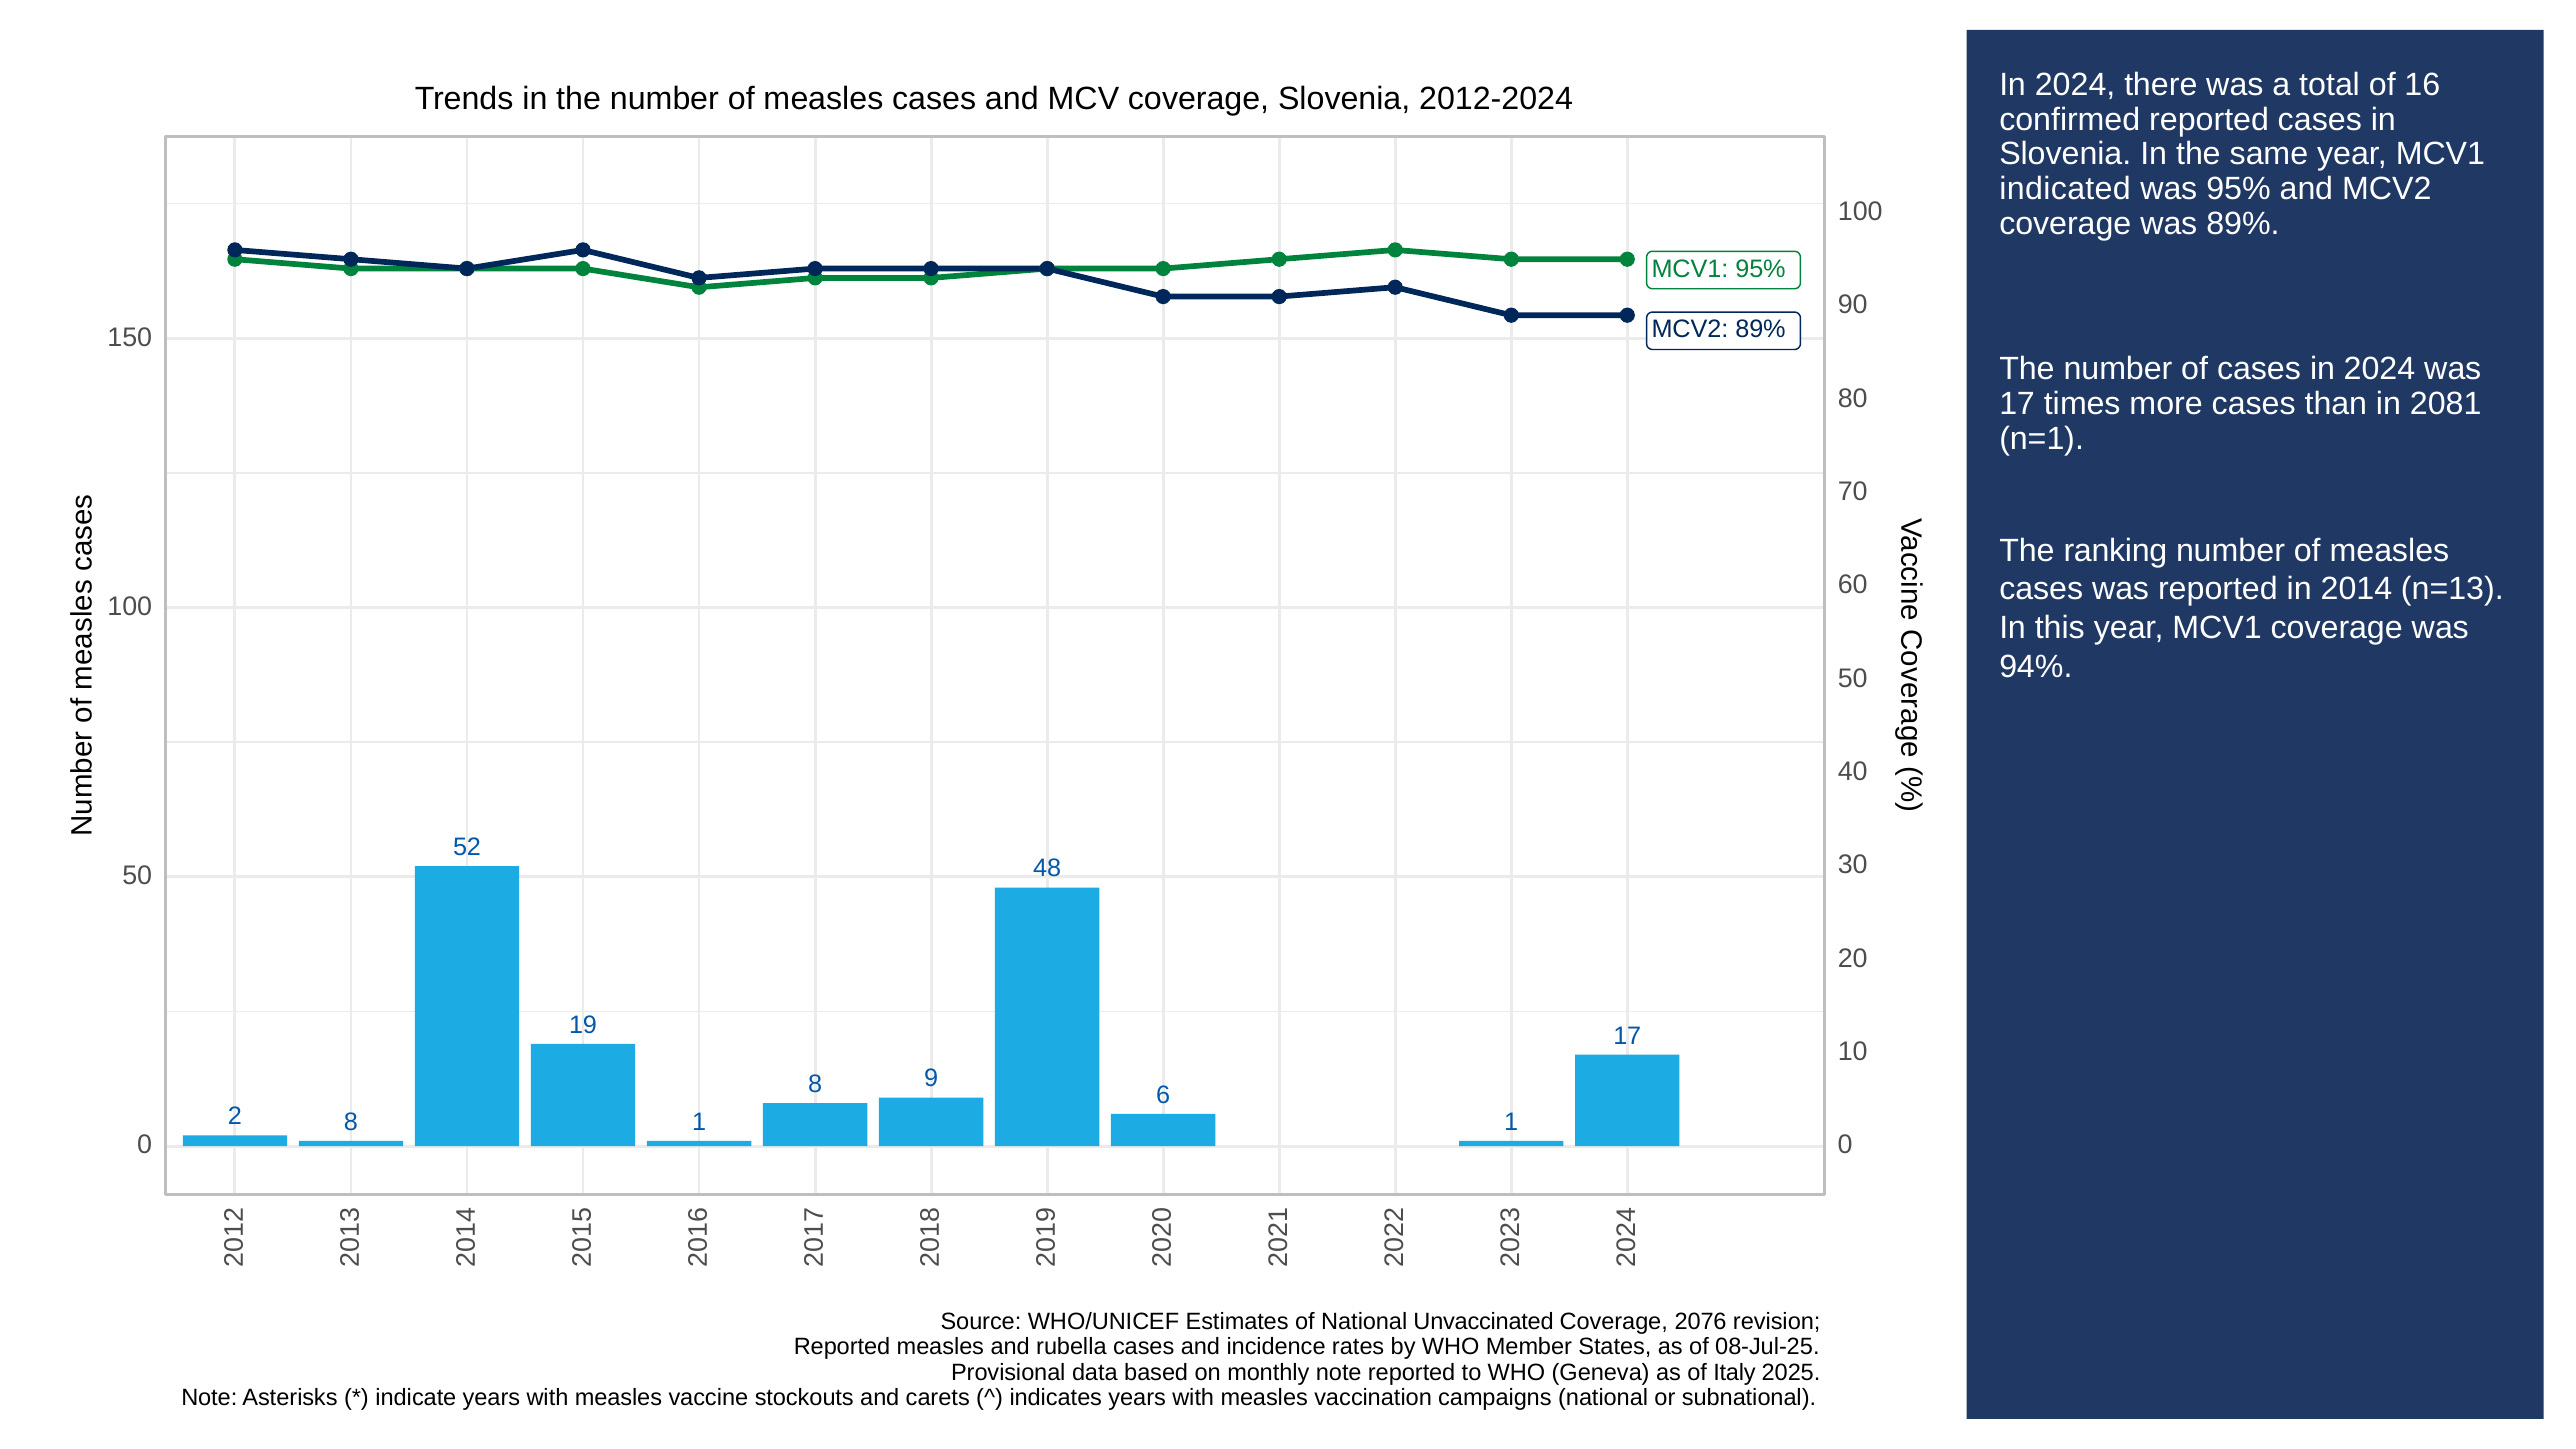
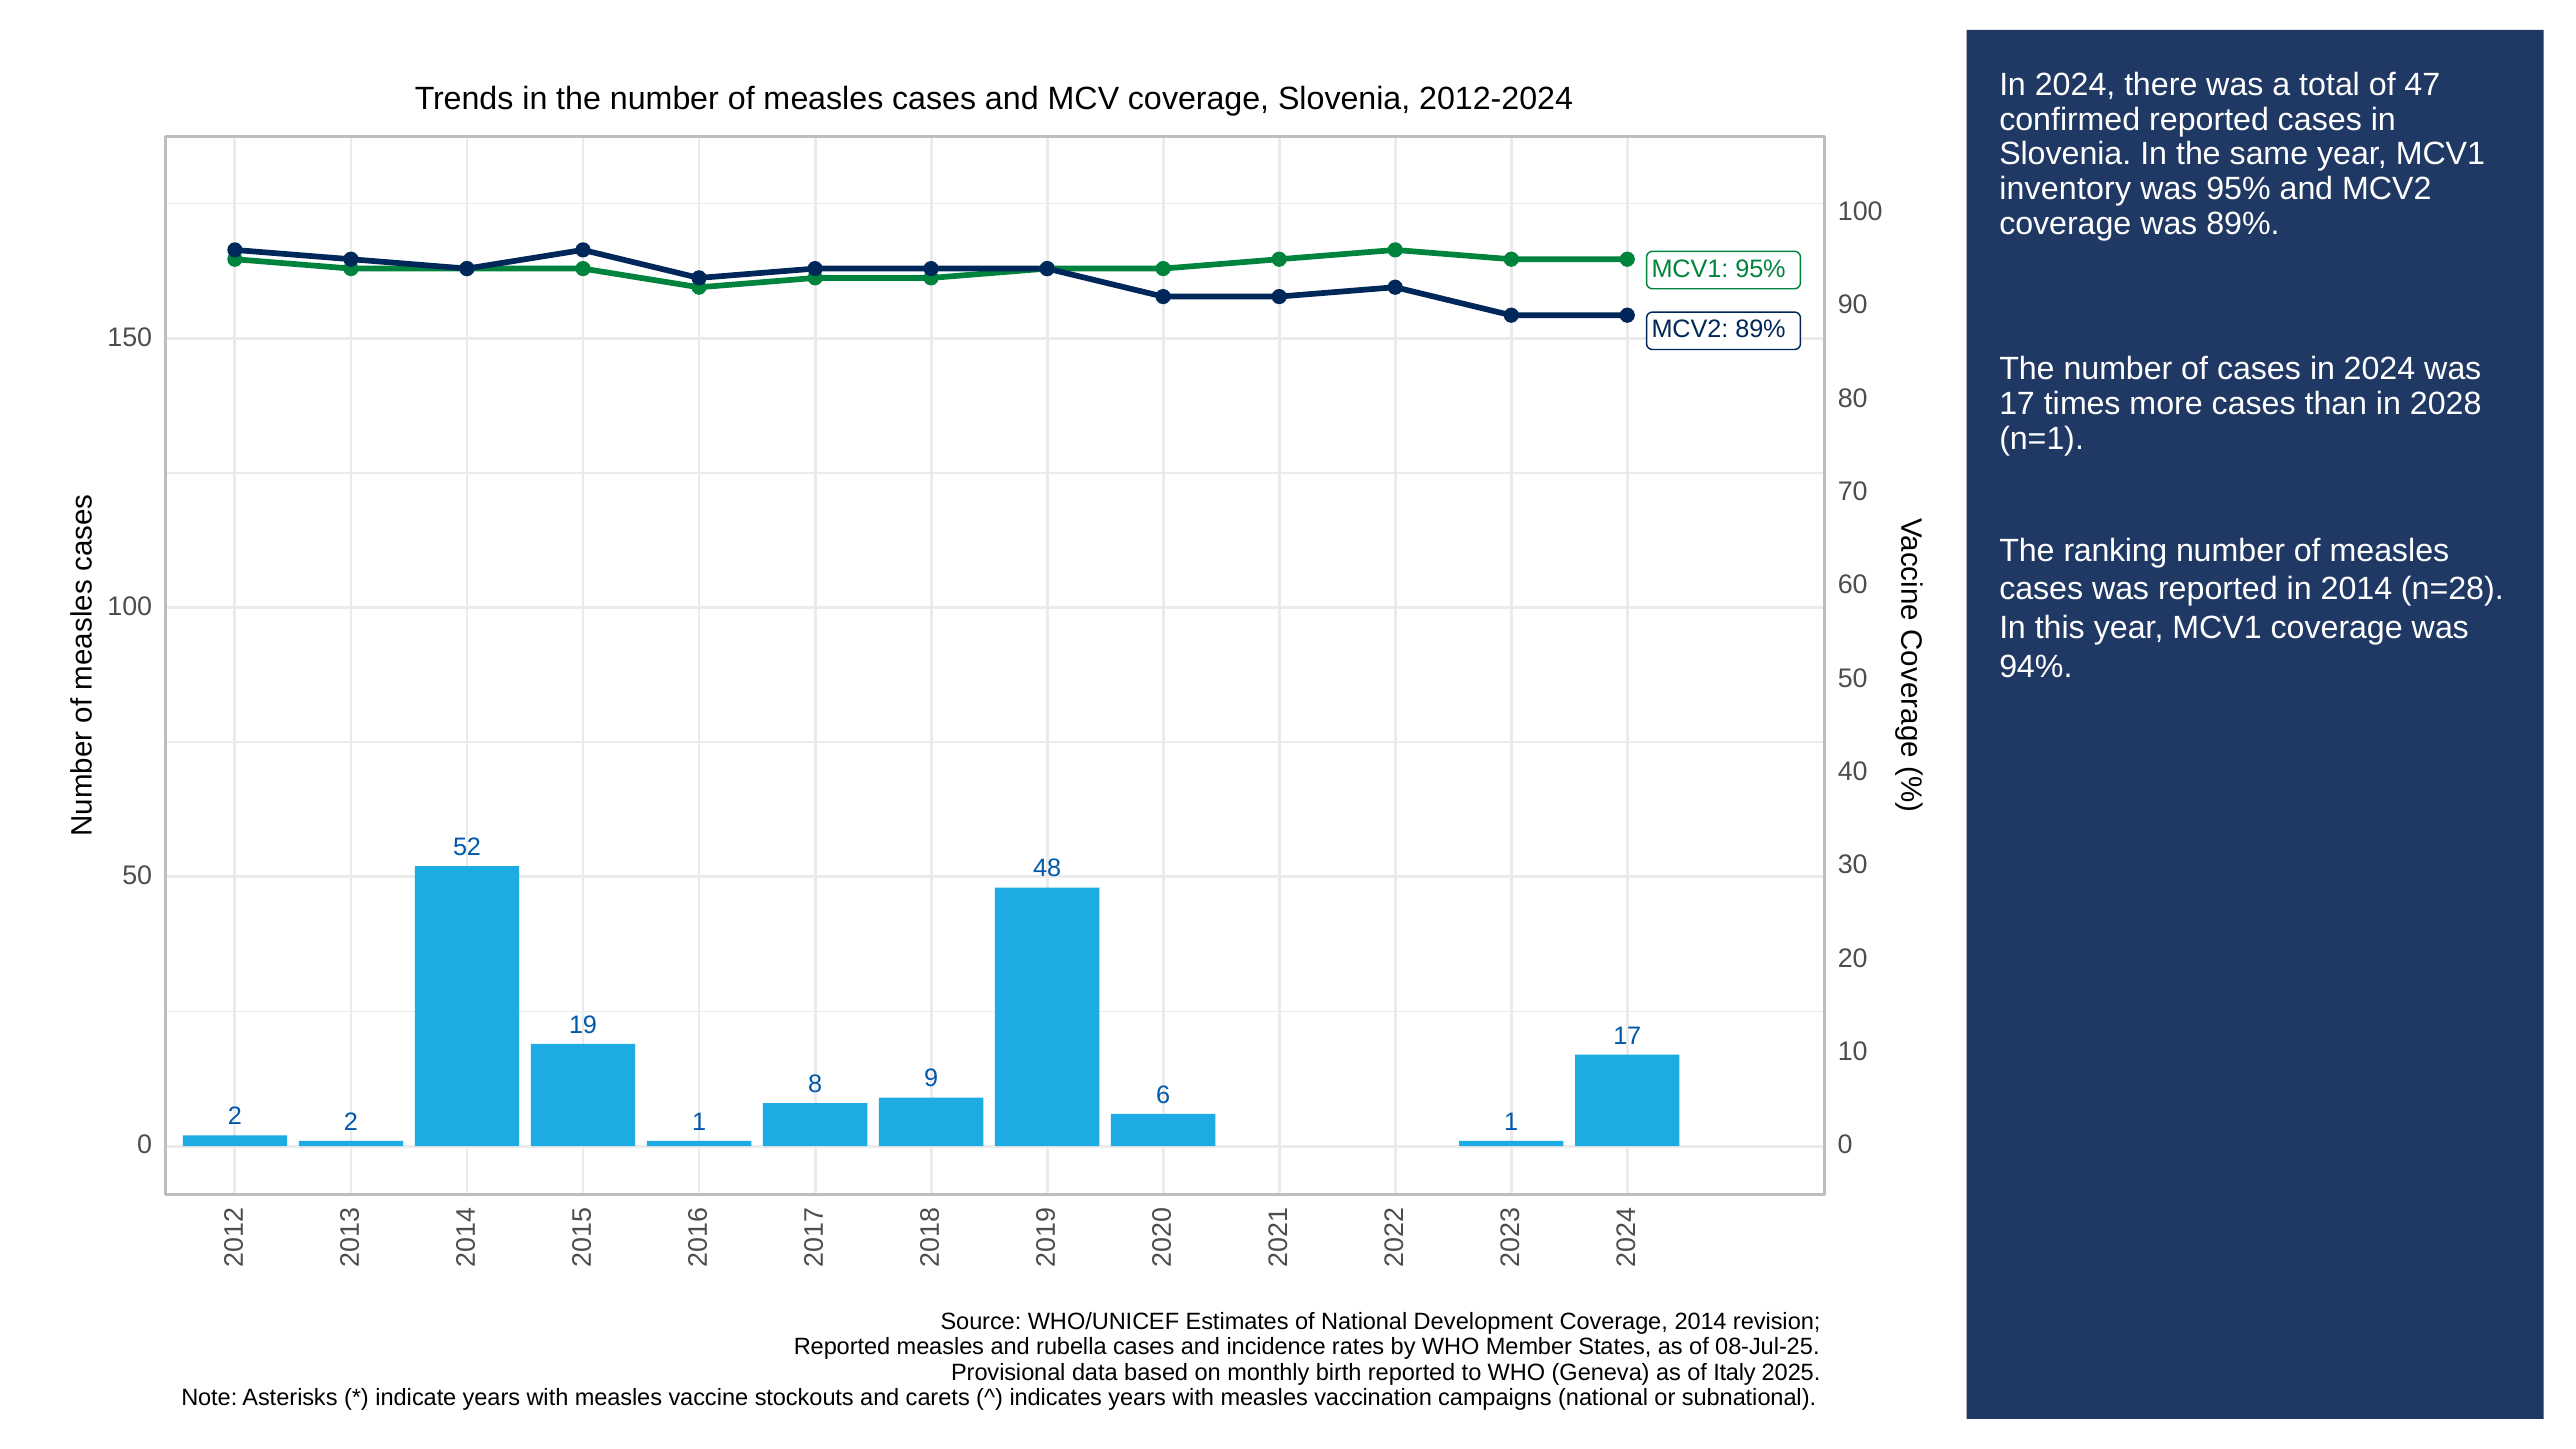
16: 16 -> 47
indicated: indicated -> inventory
2081: 2081 -> 2028
n=13: n=13 -> n=28
8 at (351, 1122): 8 -> 2
Unvaccinated: Unvaccinated -> Development
Coverage 2076: 2076 -> 2014
monthly note: note -> birth
